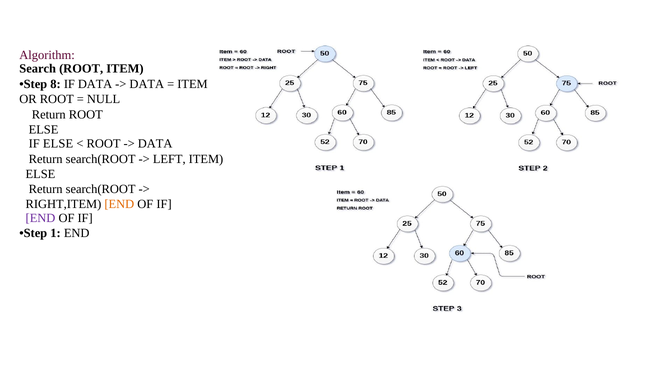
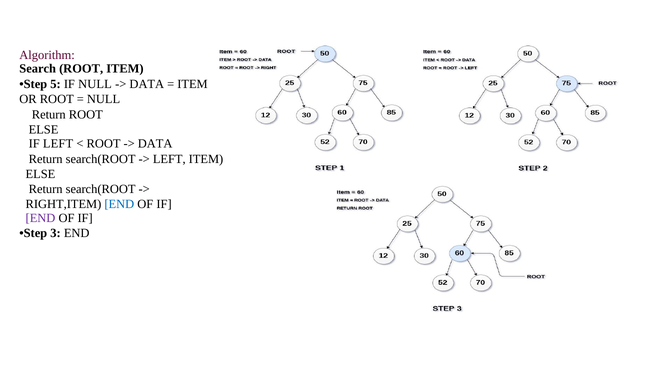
8: 8 -> 5
IF DATA: DATA -> NULL
IF ELSE: ELSE -> LEFT
END at (119, 204) colour: orange -> blue
1: 1 -> 3
